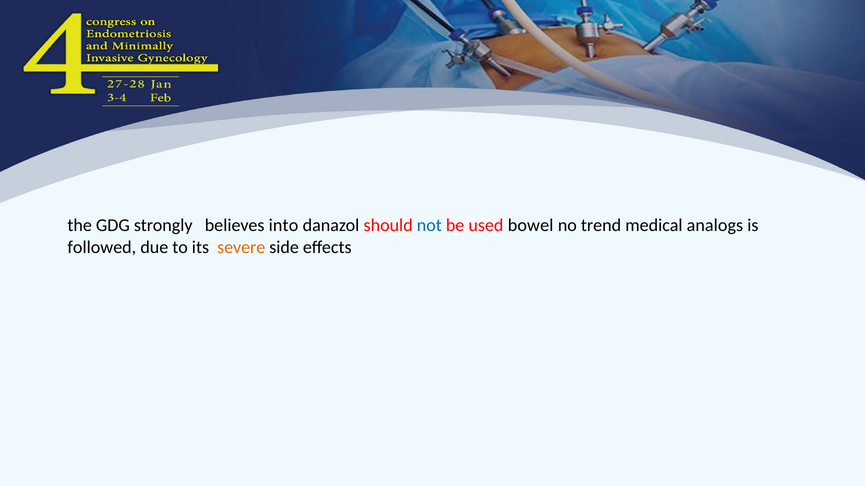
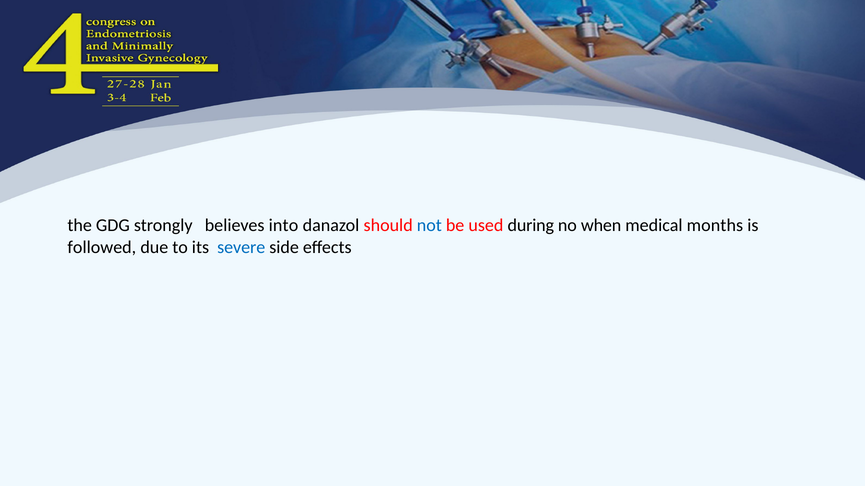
bowel: bowel -> during
trend: trend -> when
analogs: analogs -> months
severe colour: orange -> blue
